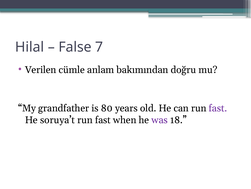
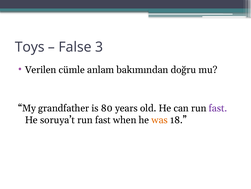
Hilal: Hilal -> Toys
7: 7 -> 3
was colour: purple -> orange
